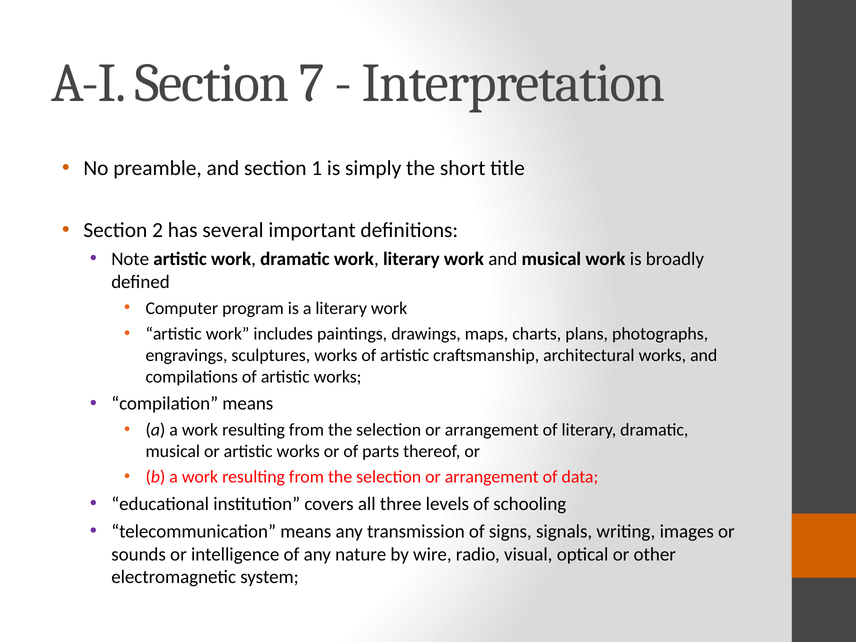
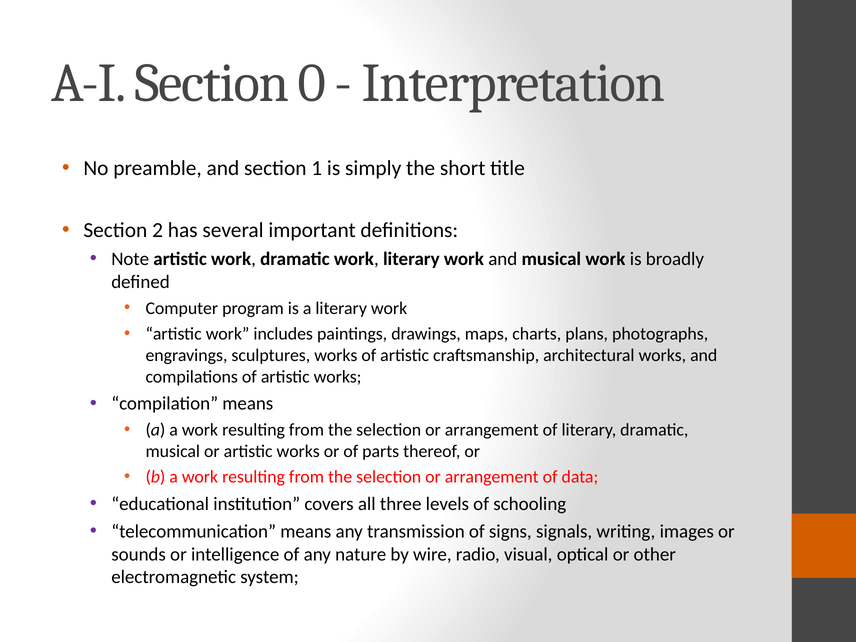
7: 7 -> 0
